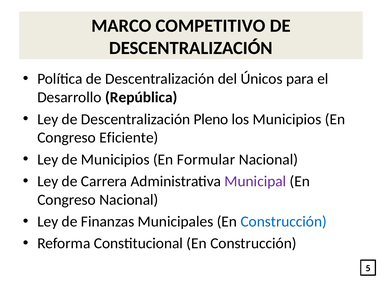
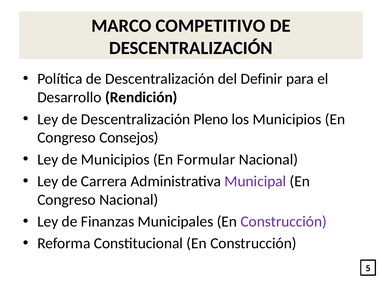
Únicos: Únicos -> Definir
República: República -> Rendición
Eficiente: Eficiente -> Consejos
Construcción at (284, 222) colour: blue -> purple
